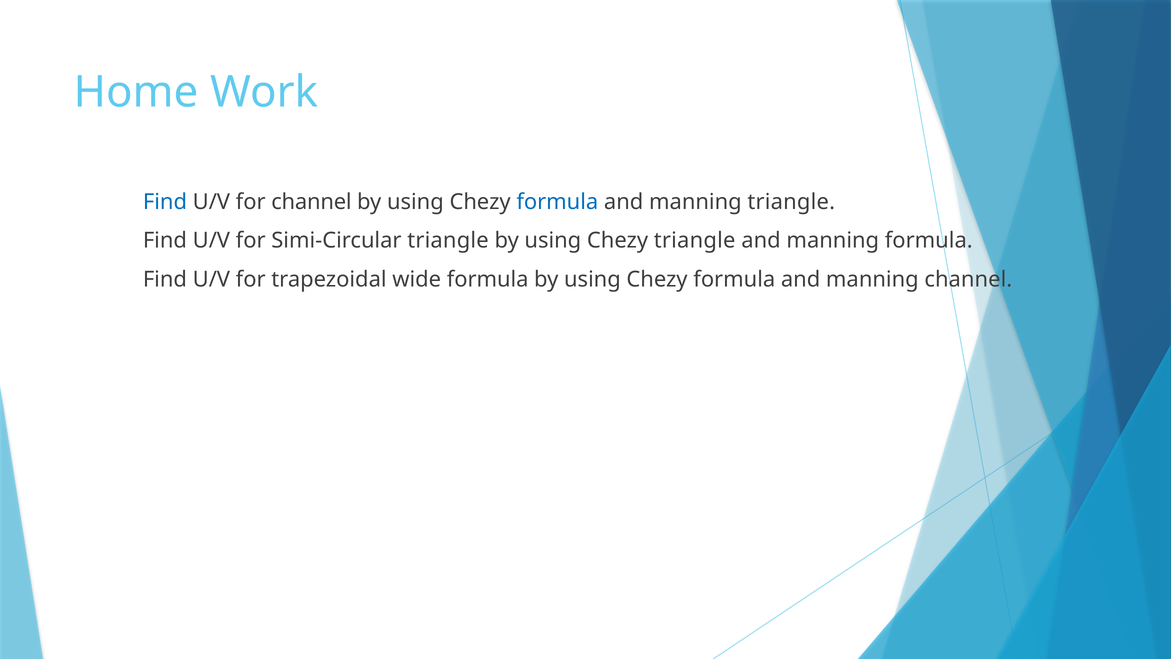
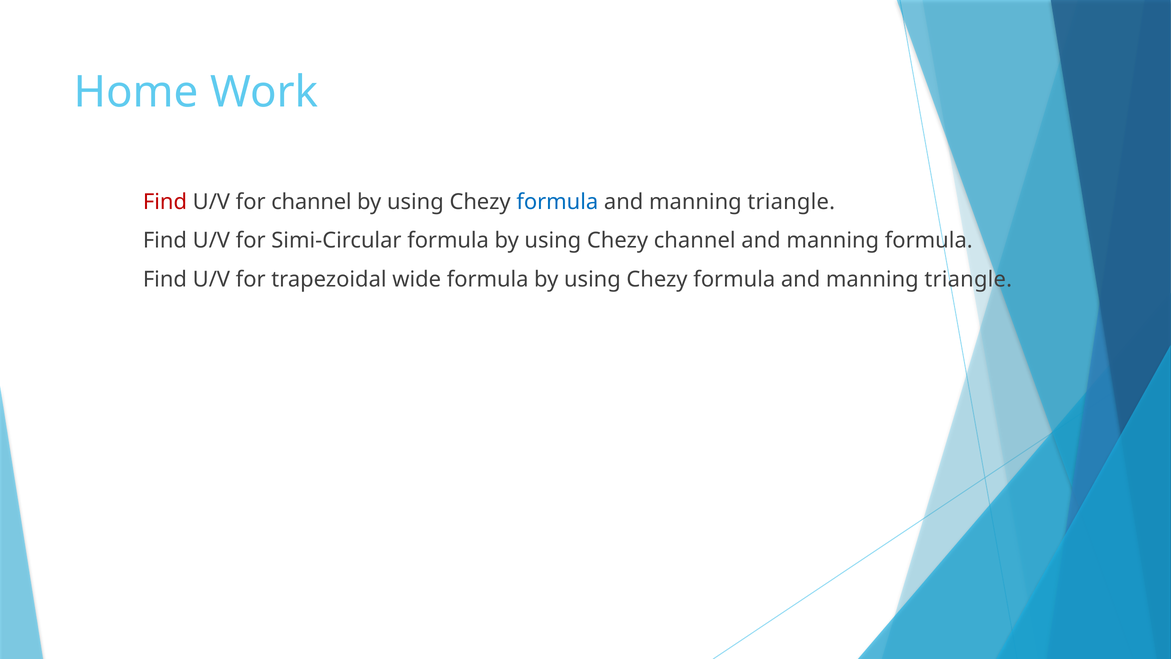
Find at (165, 202) colour: blue -> red
Simi-Circular triangle: triangle -> formula
Chezy triangle: triangle -> channel
channel at (968, 279): channel -> triangle
